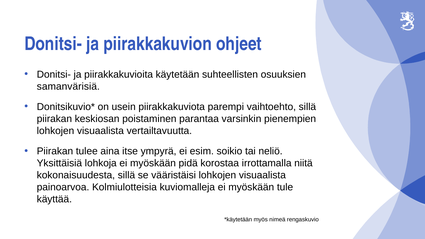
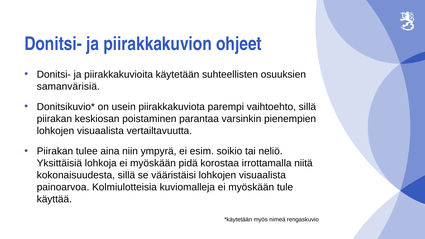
itse: itse -> niin
